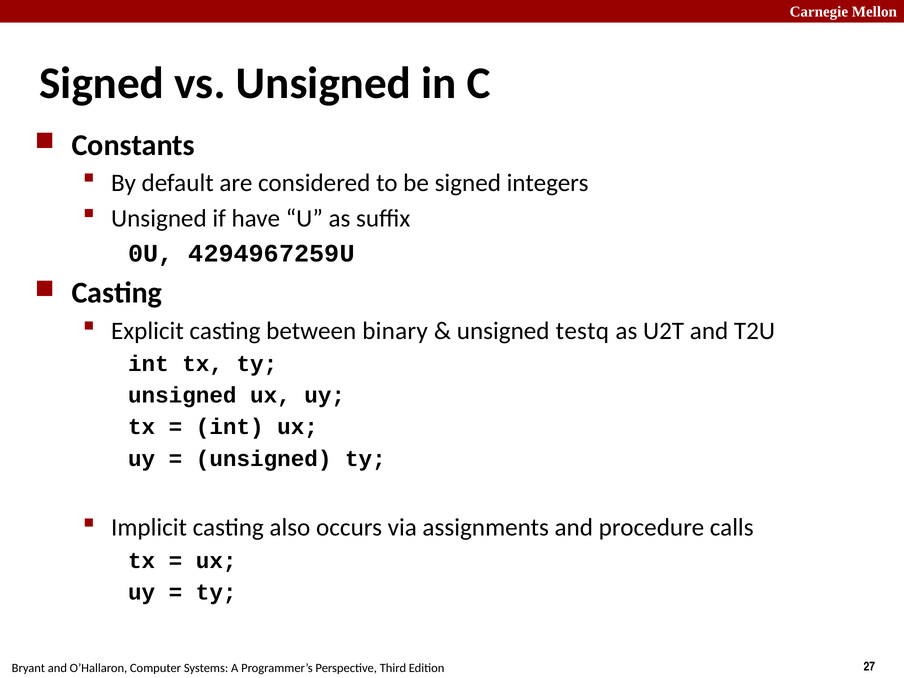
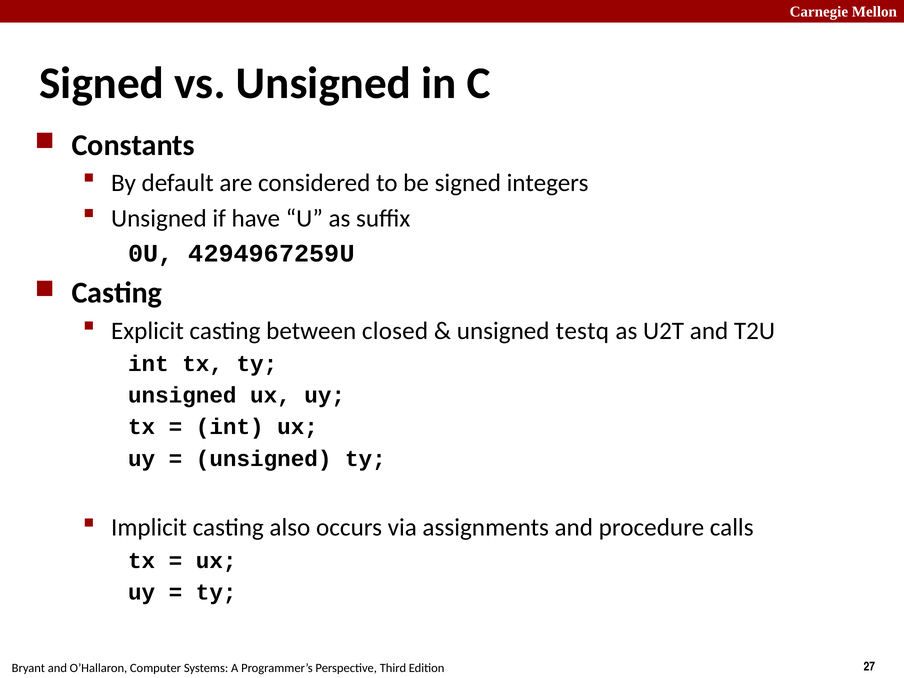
binary: binary -> closed
